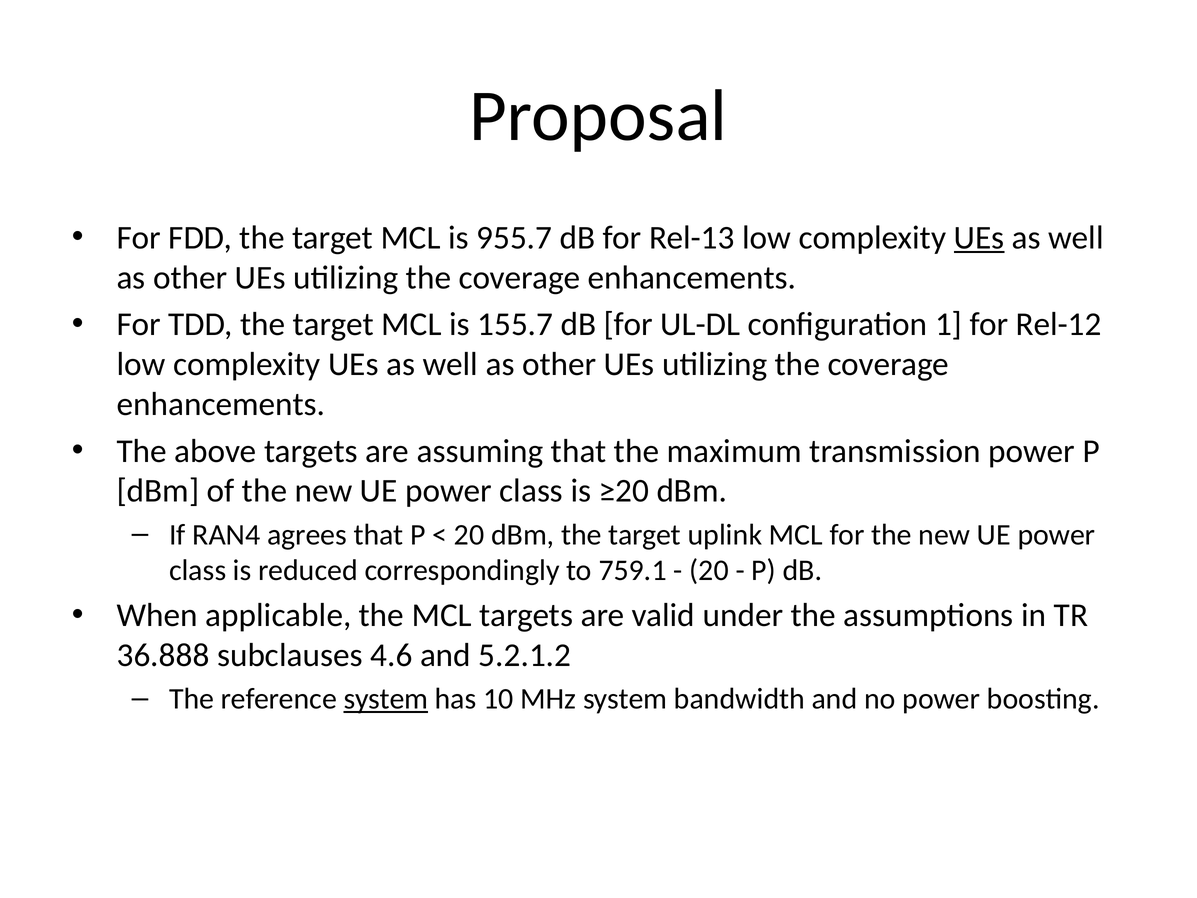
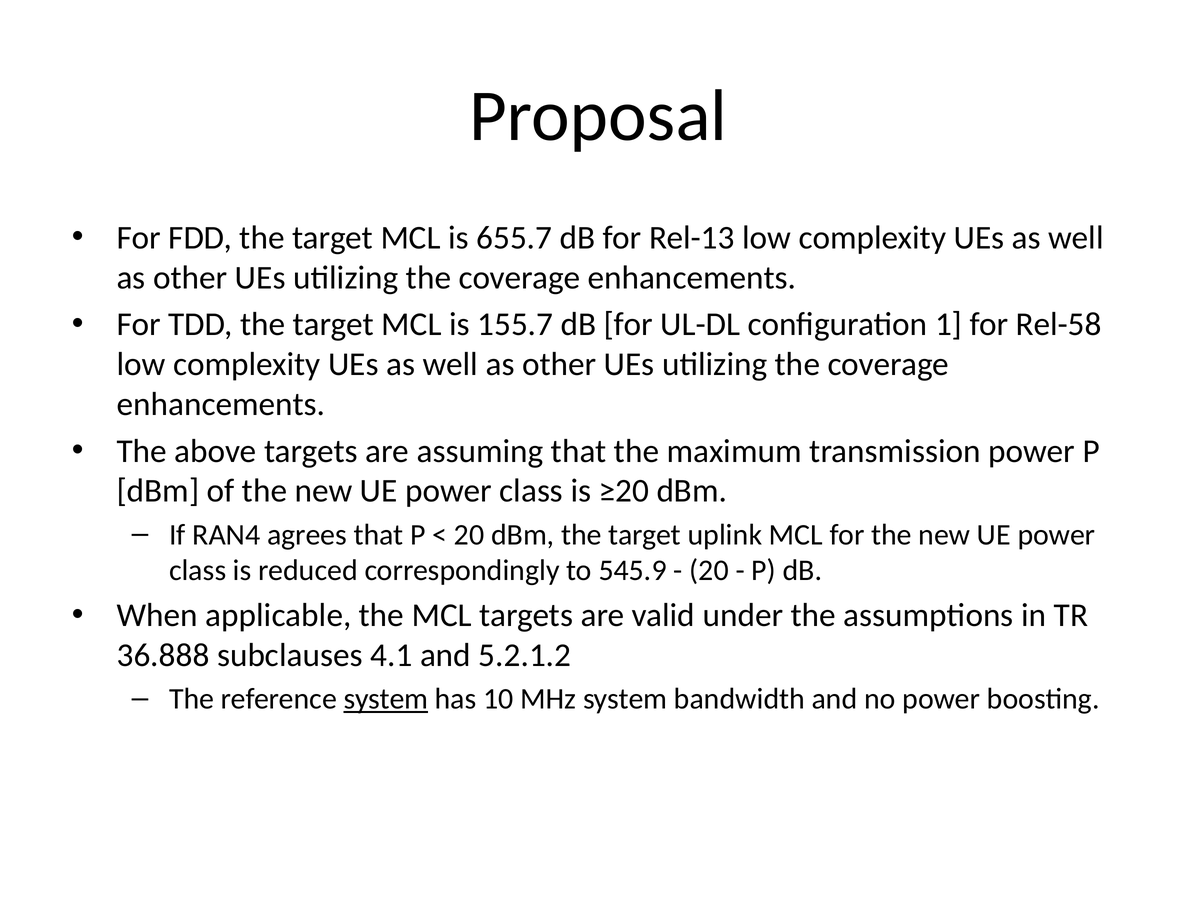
955.7: 955.7 -> 655.7
UEs at (979, 238) underline: present -> none
Rel-12: Rel-12 -> Rel-58
759.1: 759.1 -> 545.9
4.6: 4.6 -> 4.1
